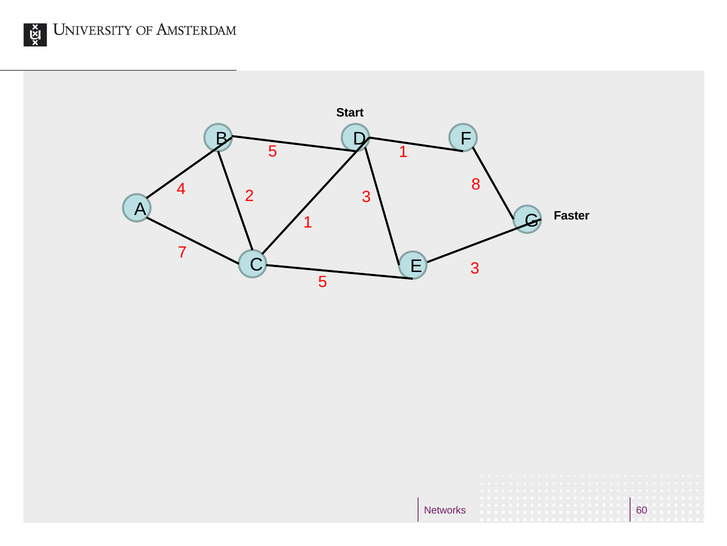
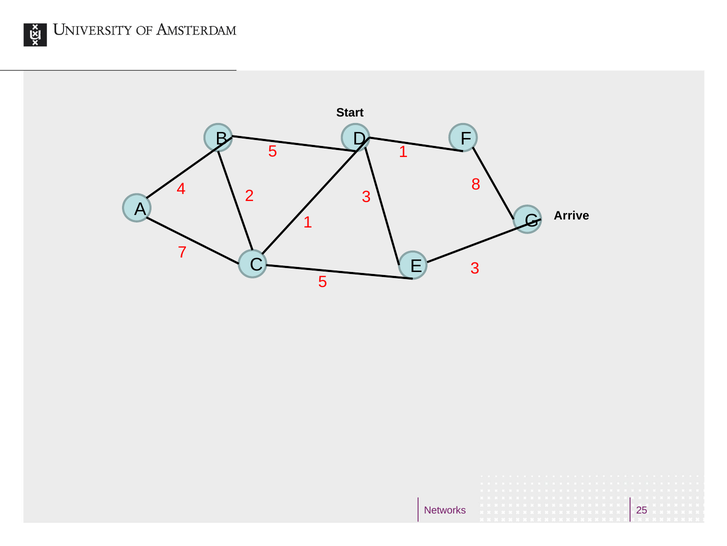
Faster: Faster -> Arrive
60: 60 -> 25
